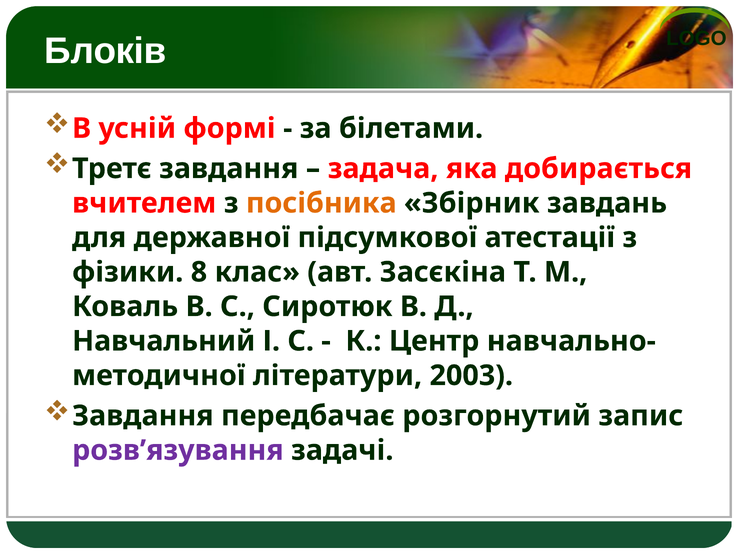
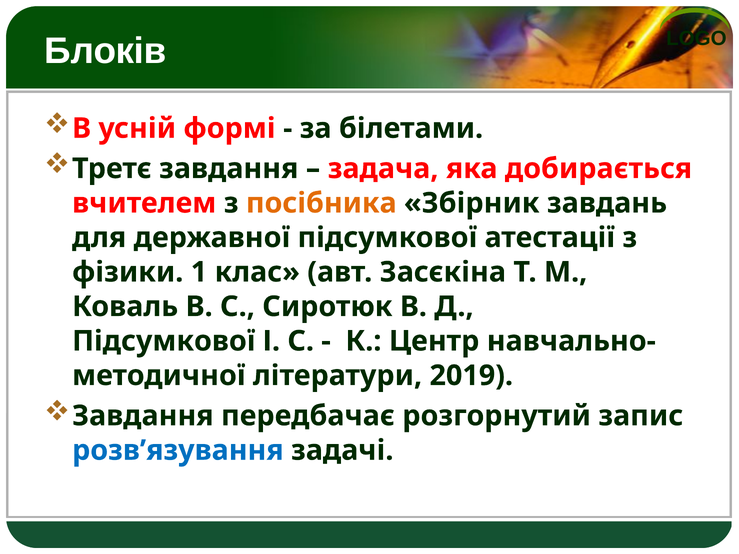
8: 8 -> 1
Навчальний at (164, 341): Навчальний -> Підсумкової
2003: 2003 -> 2019
розв’язування colour: purple -> blue
